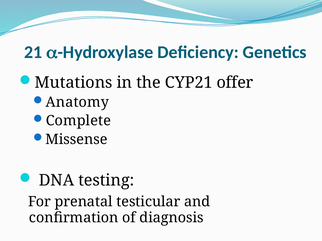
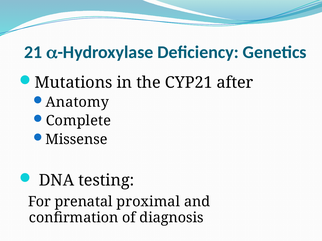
offer: offer -> after
testicular: testicular -> proximal
